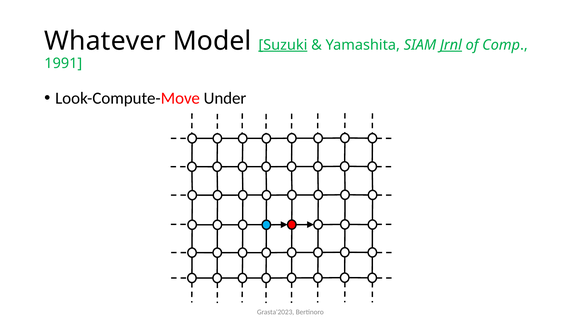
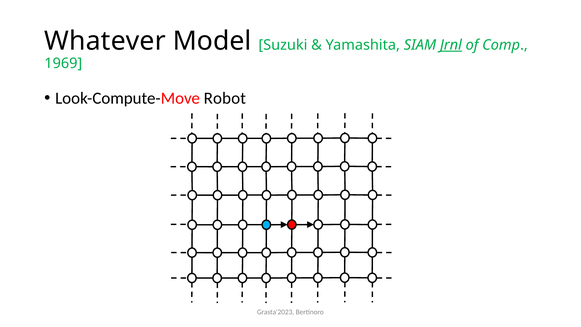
Suzuki underline: present -> none
1991: 1991 -> 1969
Under: Under -> Robot
